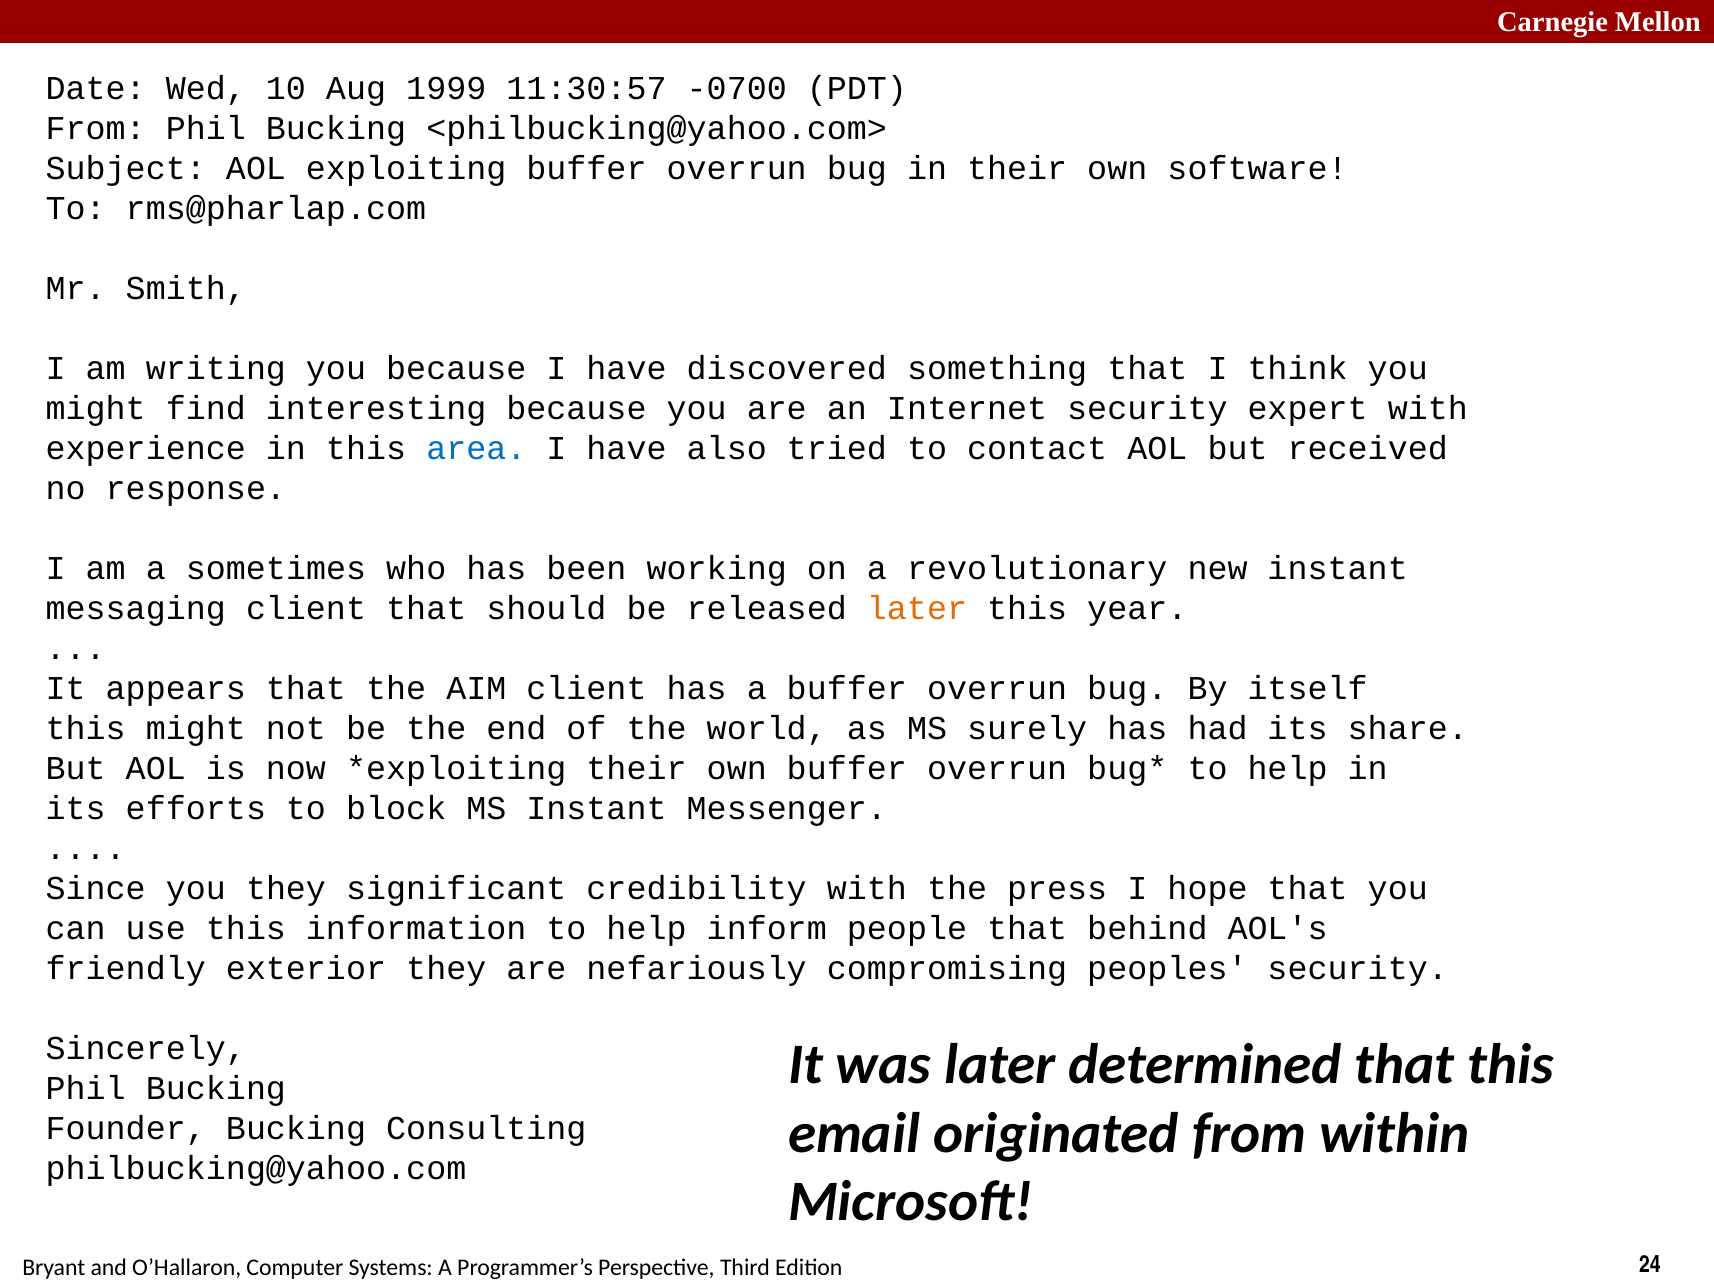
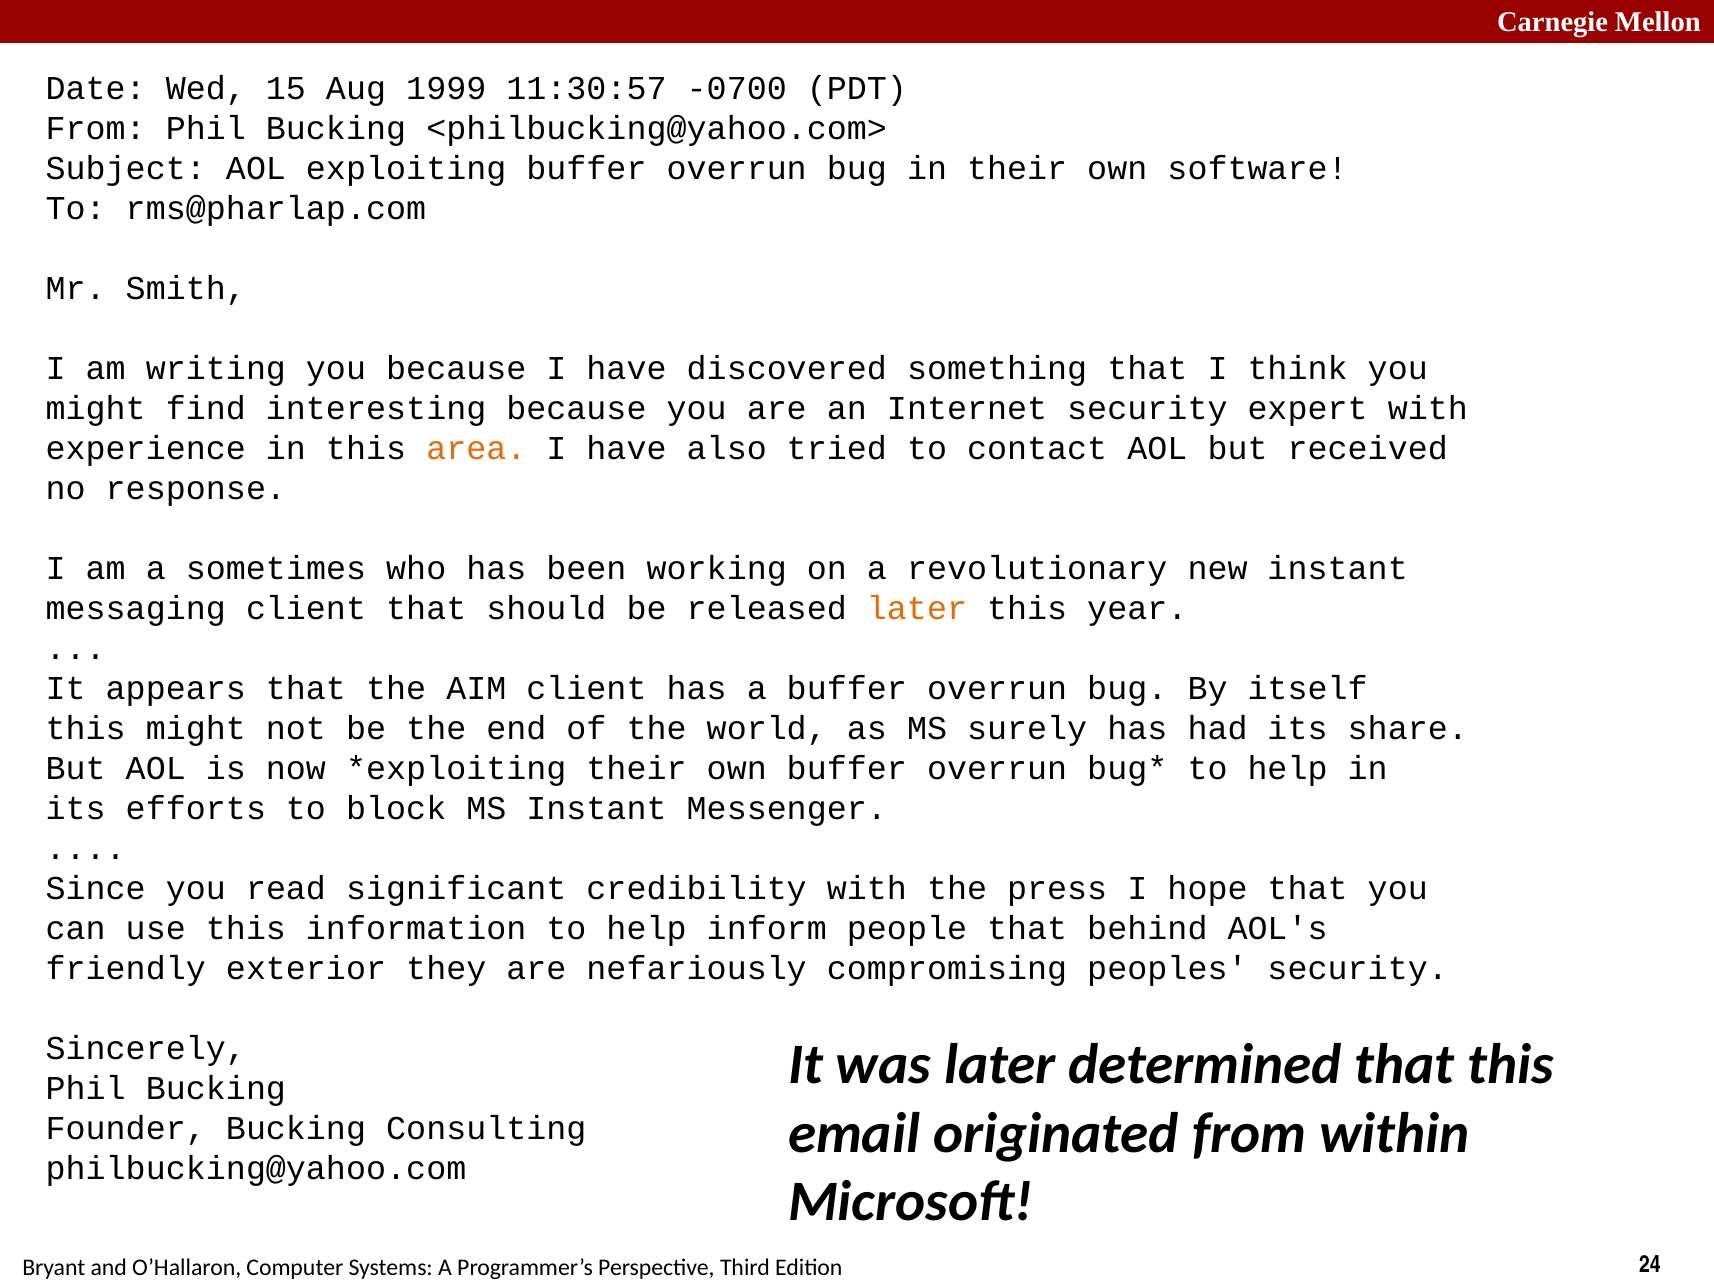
10: 10 -> 15
area colour: blue -> orange
you they: they -> read
